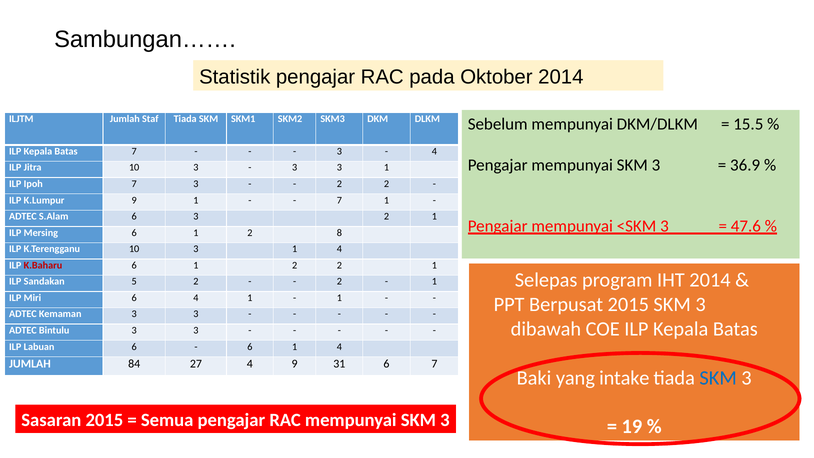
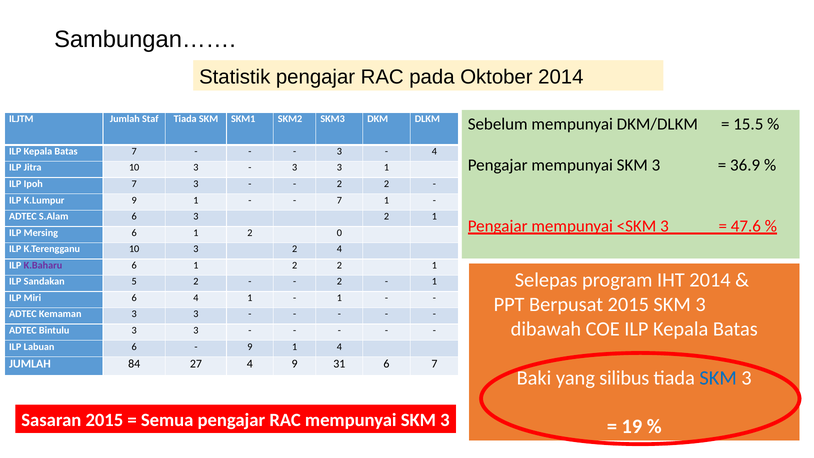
8: 8 -> 0
10 3 1: 1 -> 2
K.Baharu colour: red -> purple
6 at (250, 347): 6 -> 9
intake: intake -> silibus
